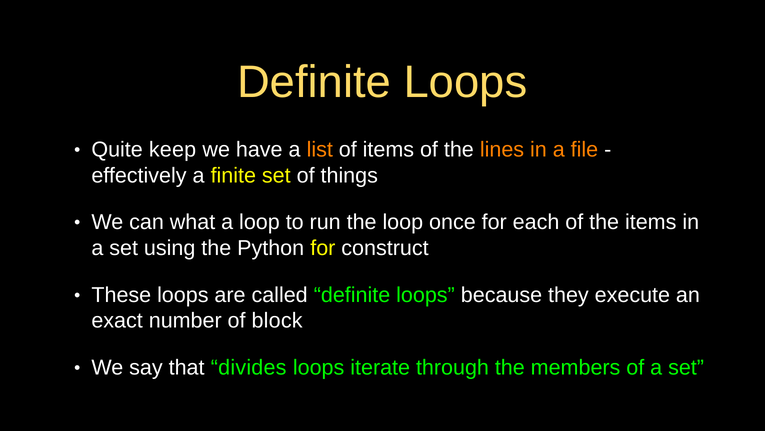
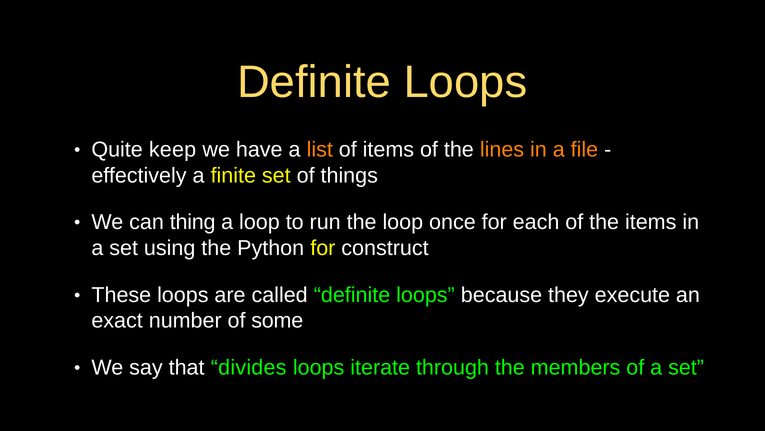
what: what -> thing
block: block -> some
